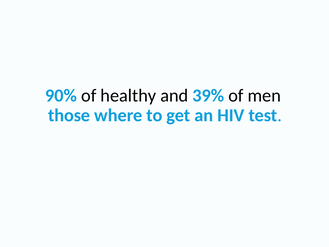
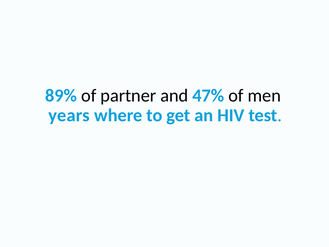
90%: 90% -> 89%
healthy: healthy -> partner
39%: 39% -> 47%
those: those -> years
